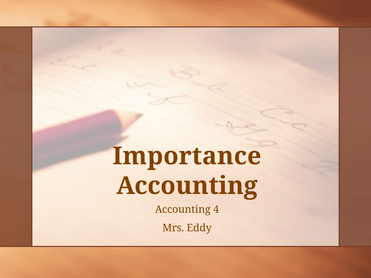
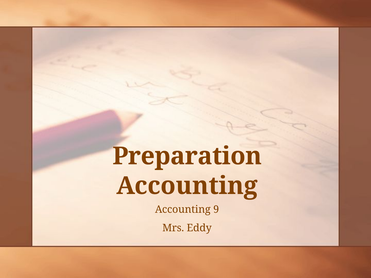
Importance: Importance -> Preparation
4: 4 -> 9
